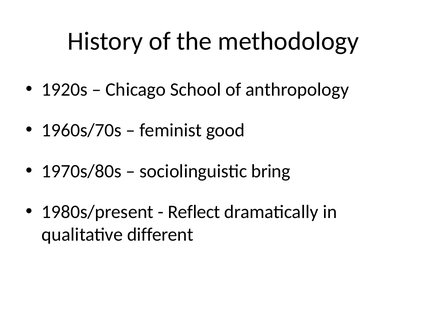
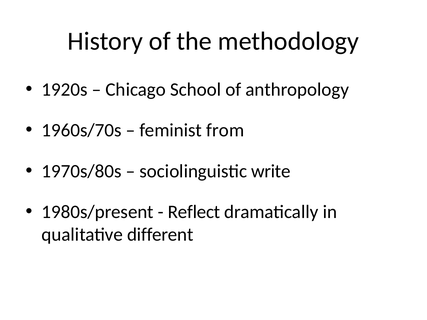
good: good -> from
bring: bring -> write
